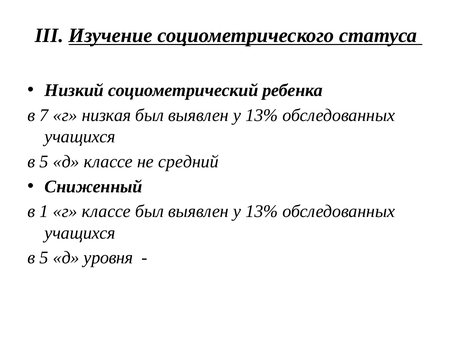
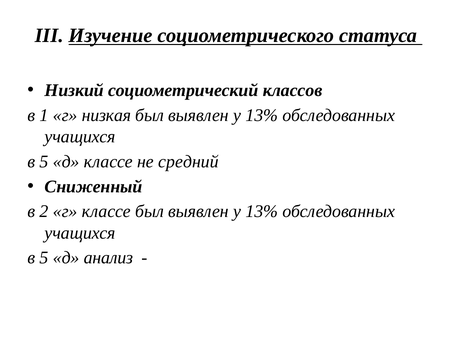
ребенка: ребенка -> классов
7: 7 -> 1
1: 1 -> 2
уровня: уровня -> анализ
